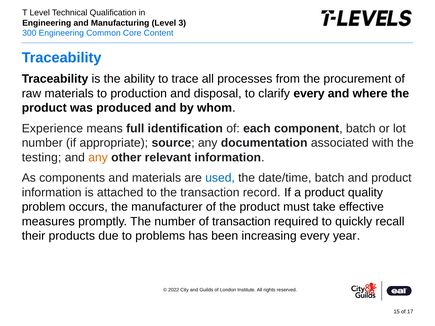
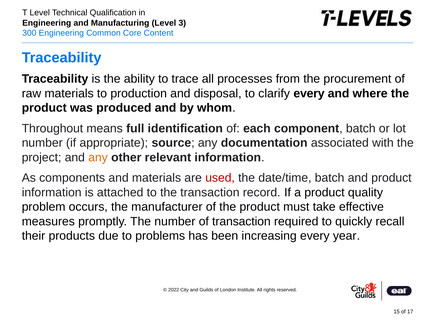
Experience: Experience -> Throughout
testing: testing -> project
used colour: blue -> red
